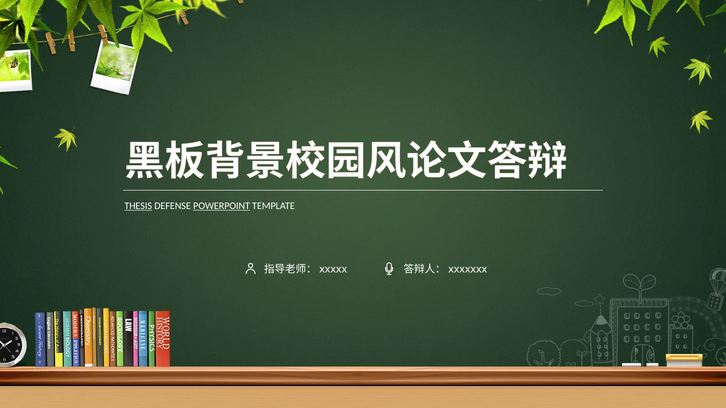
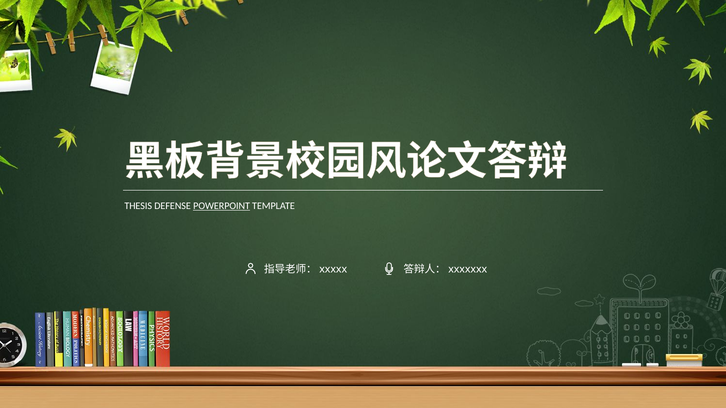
THESIS underline: present -> none
